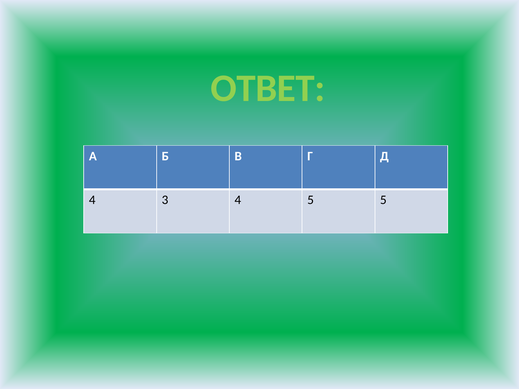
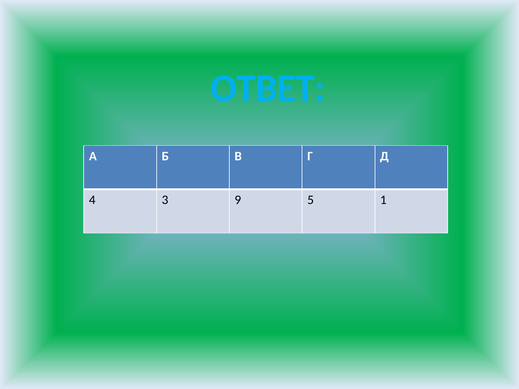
ОТВЕТ colour: light green -> light blue
3 4: 4 -> 9
5 5: 5 -> 1
